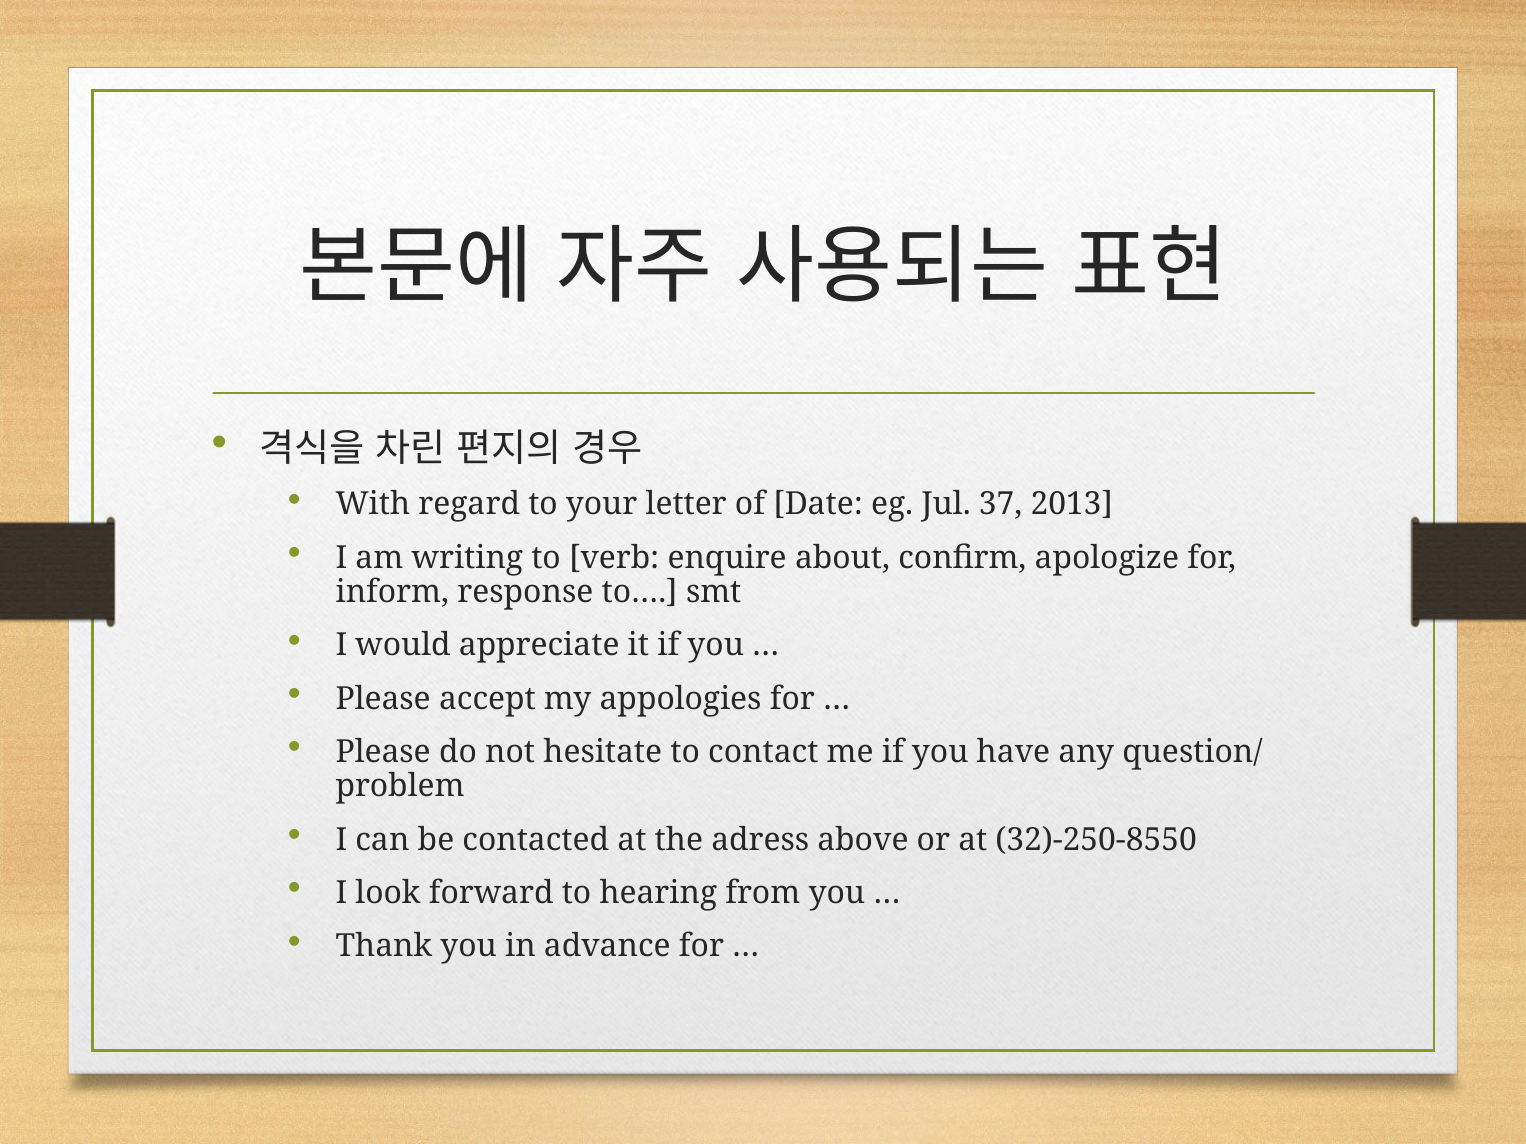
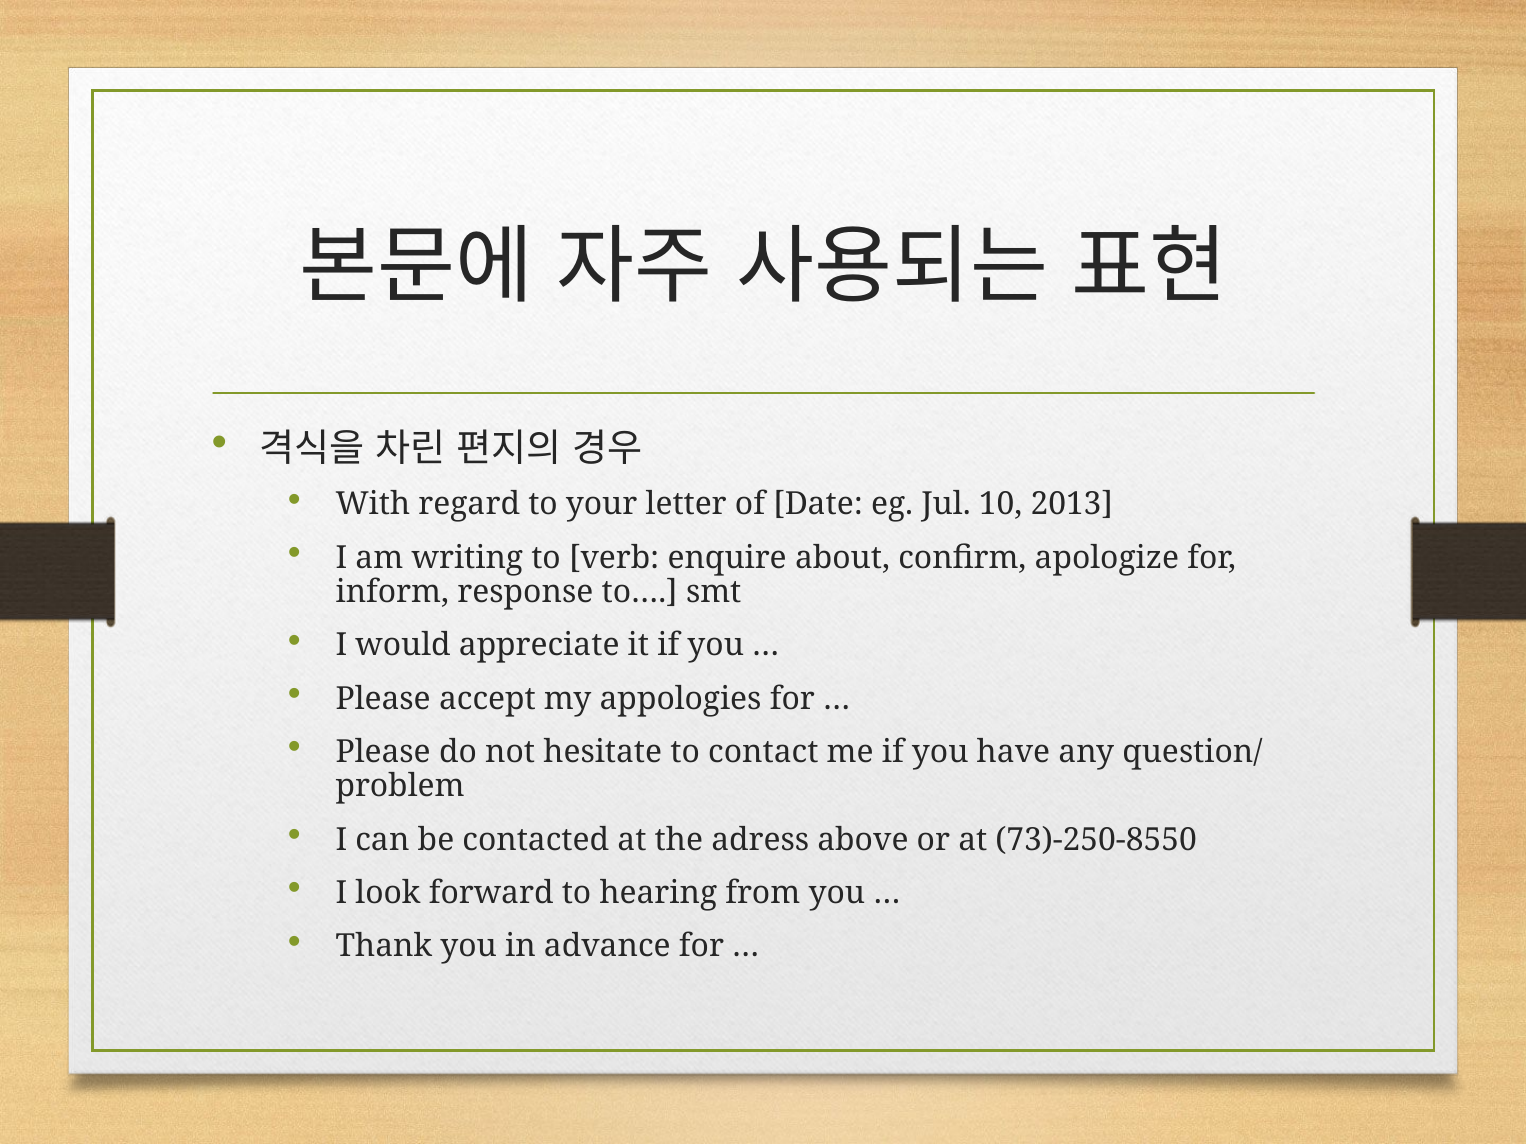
37: 37 -> 10
32)-250-8550: 32)-250-8550 -> 73)-250-8550
